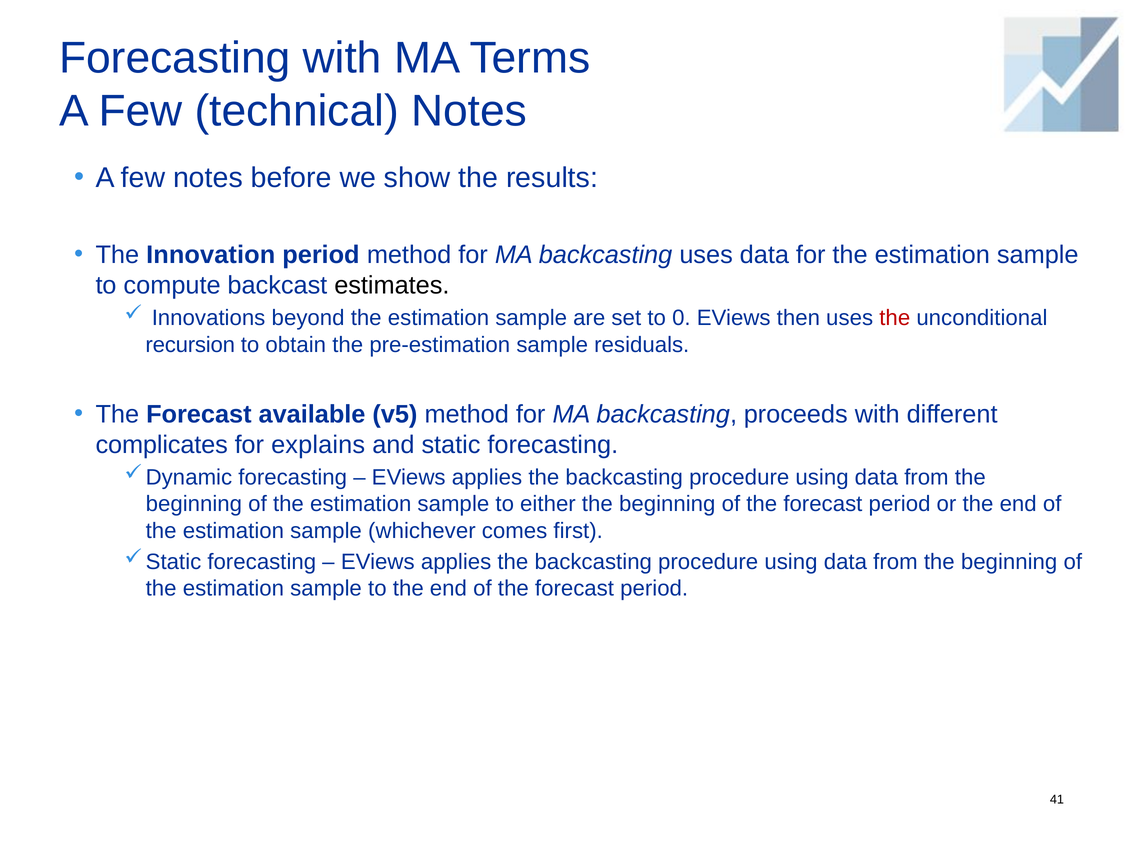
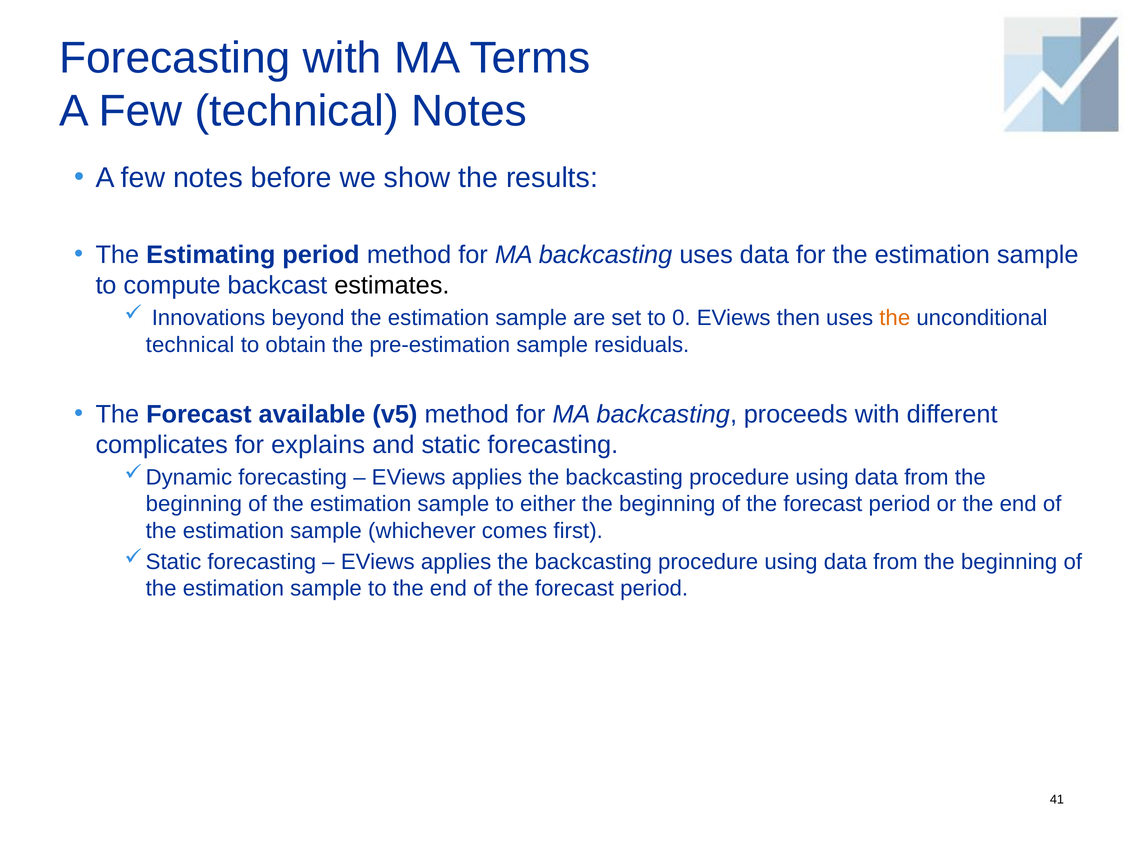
Innovation: Innovation -> Estimating
the at (895, 318) colour: red -> orange
recursion at (190, 345): recursion -> technical
